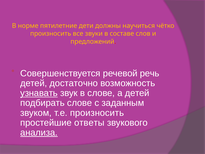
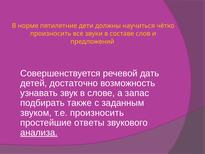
речь: речь -> дать
узнавать underline: present -> none
а детей: детей -> запас
подбирать слове: слове -> также
